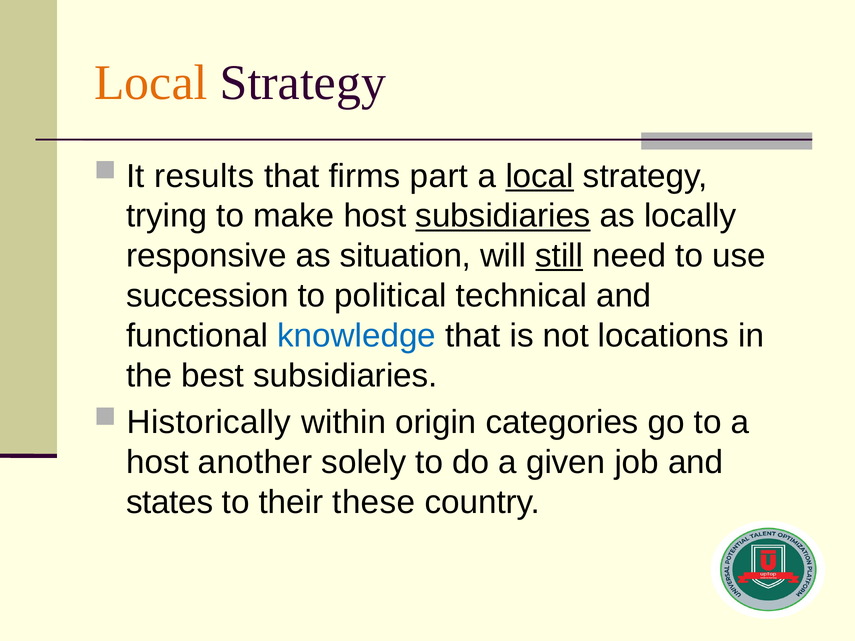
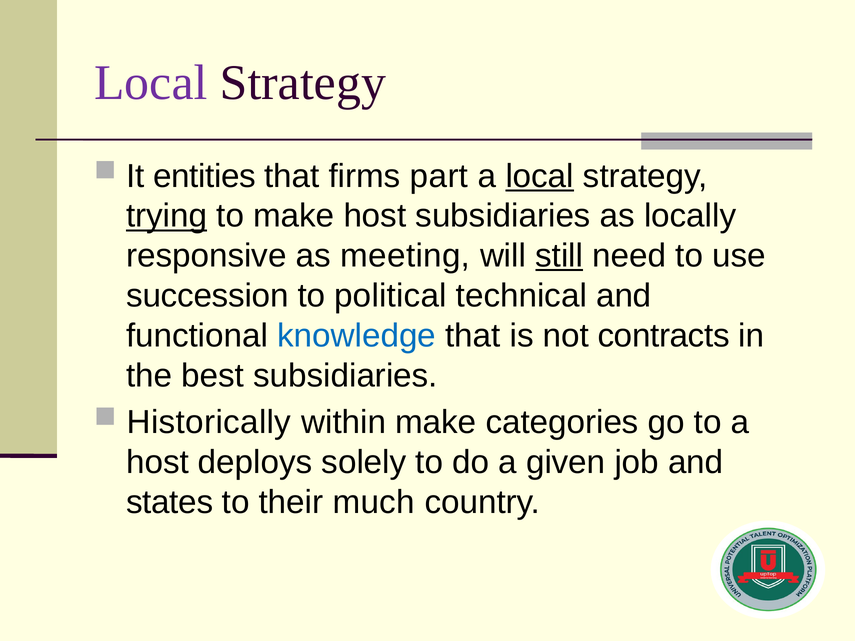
Local at (151, 83) colour: orange -> purple
results: results -> entities
trying underline: none -> present
subsidiaries at (503, 216) underline: present -> none
situation: situation -> meeting
locations: locations -> contracts
within origin: origin -> make
another: another -> deploys
these: these -> much
